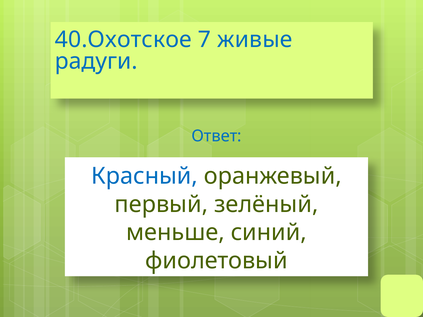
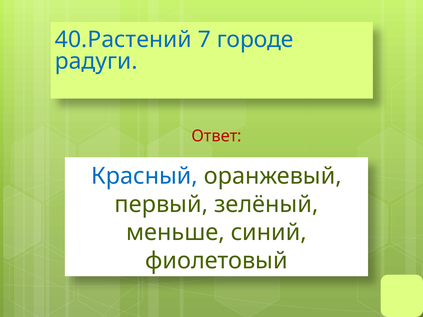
40.Охотское: 40.Охотское -> 40.Растений
живые: живые -> городе
Ответ colour: blue -> red
